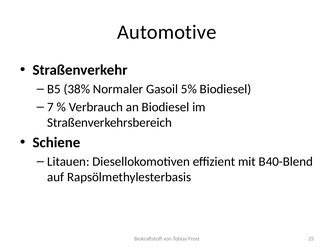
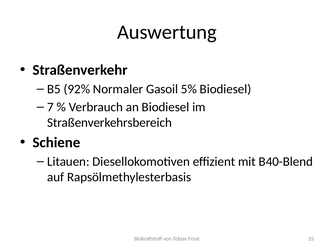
Automotive: Automotive -> Auswertung
38%: 38% -> 92%
